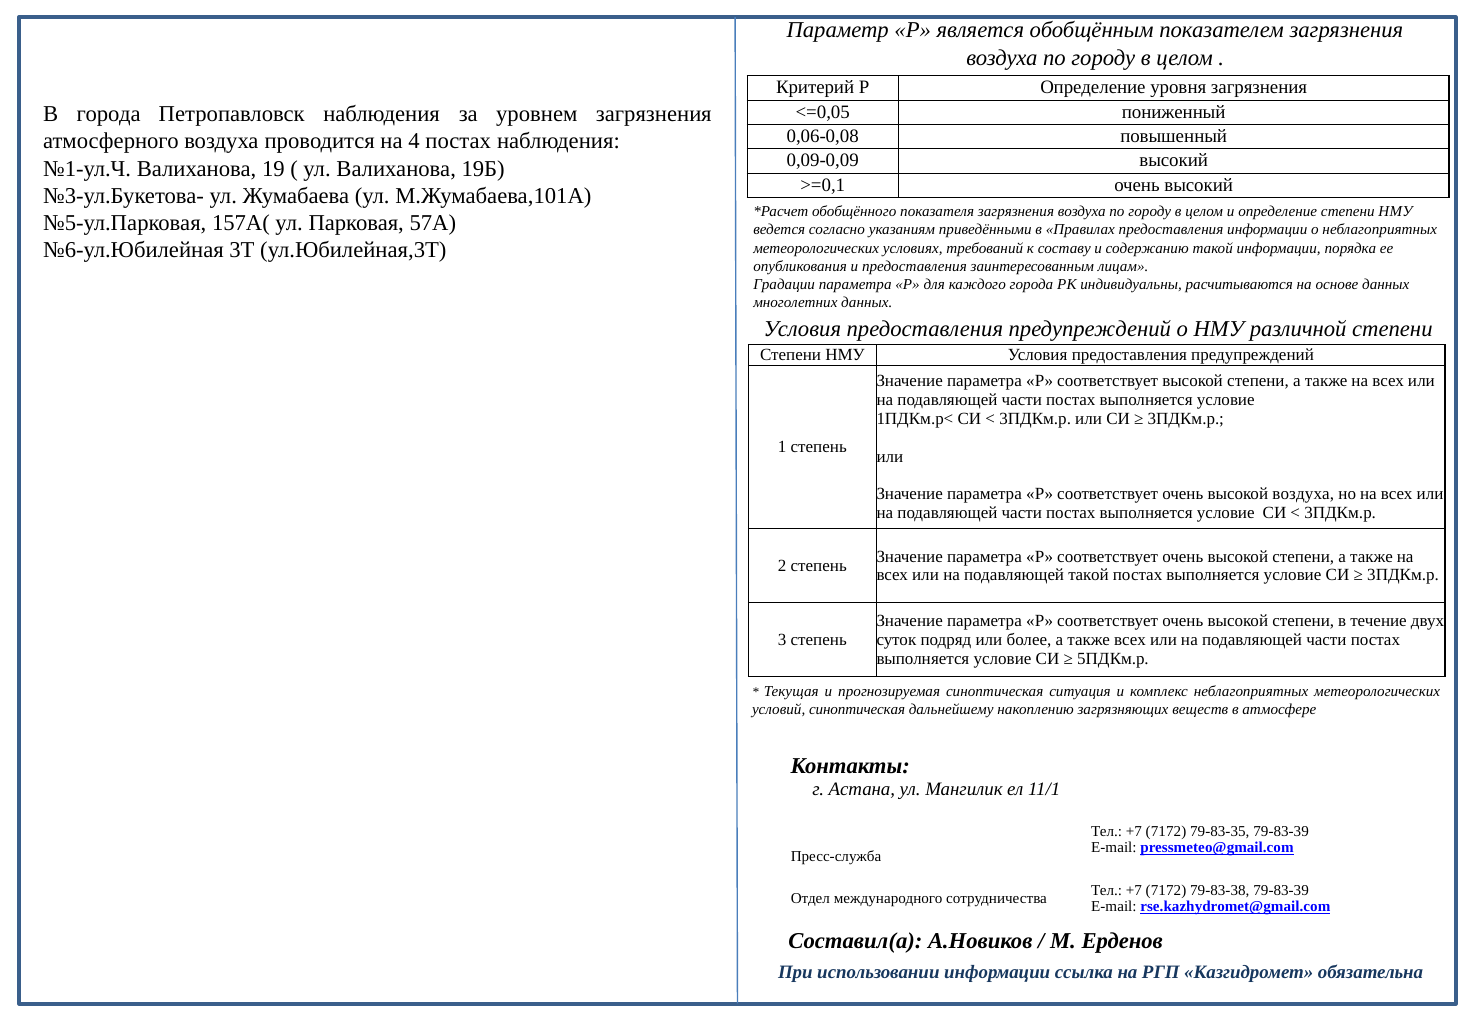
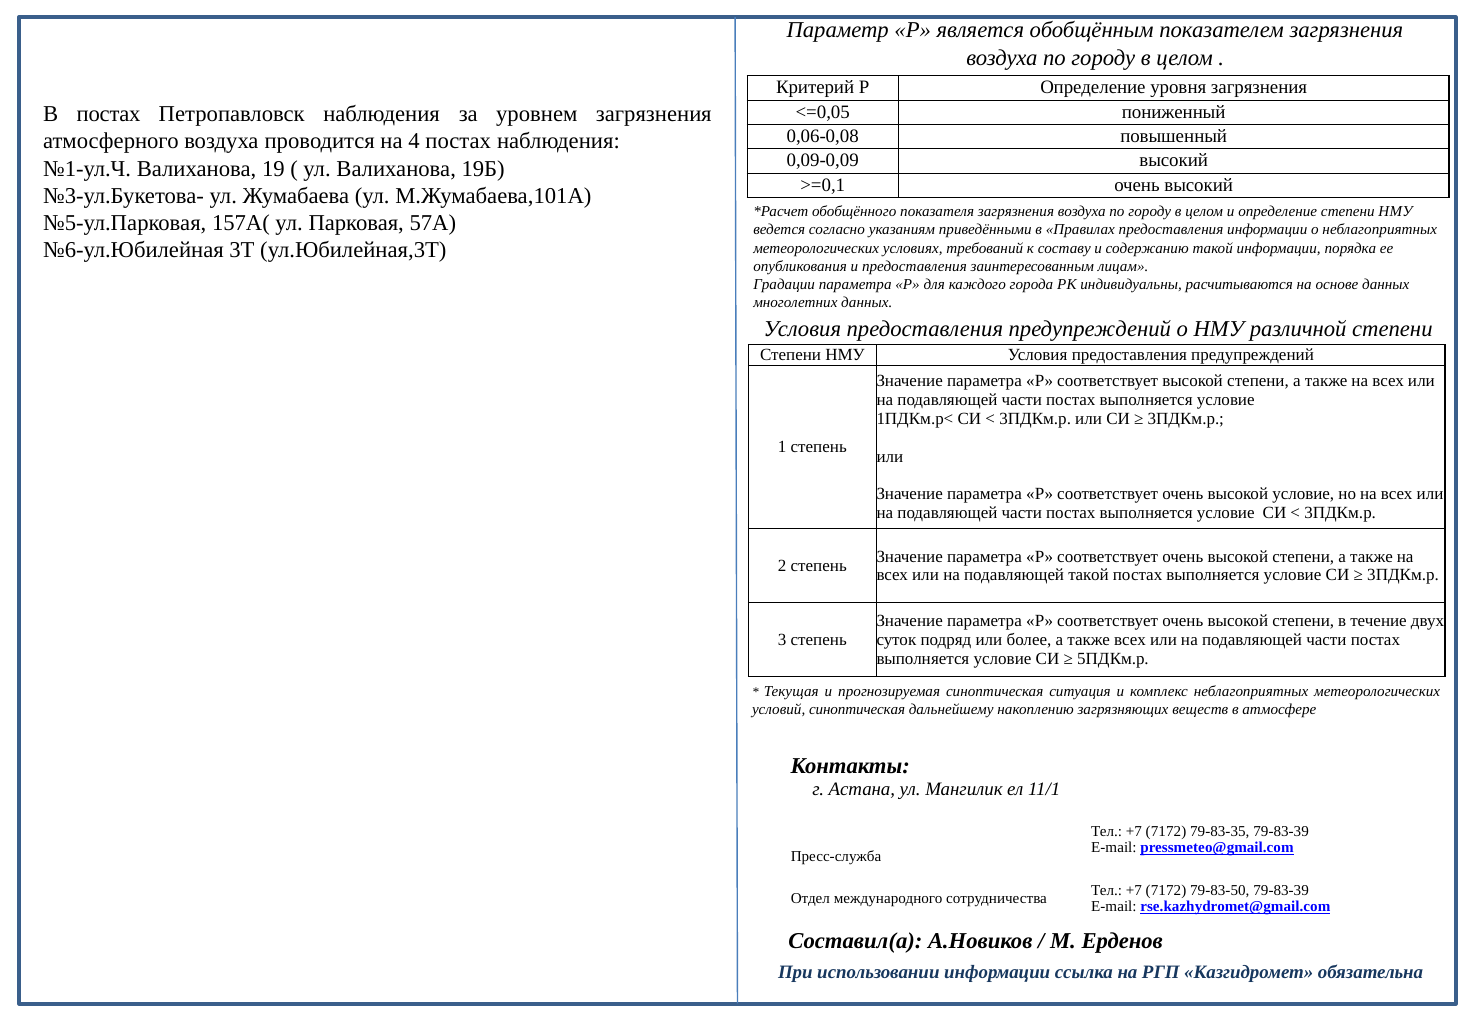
В города: города -> постах
высокой воздуха: воздуха -> условие
79-83-38: 79-83-38 -> 79-83-50
